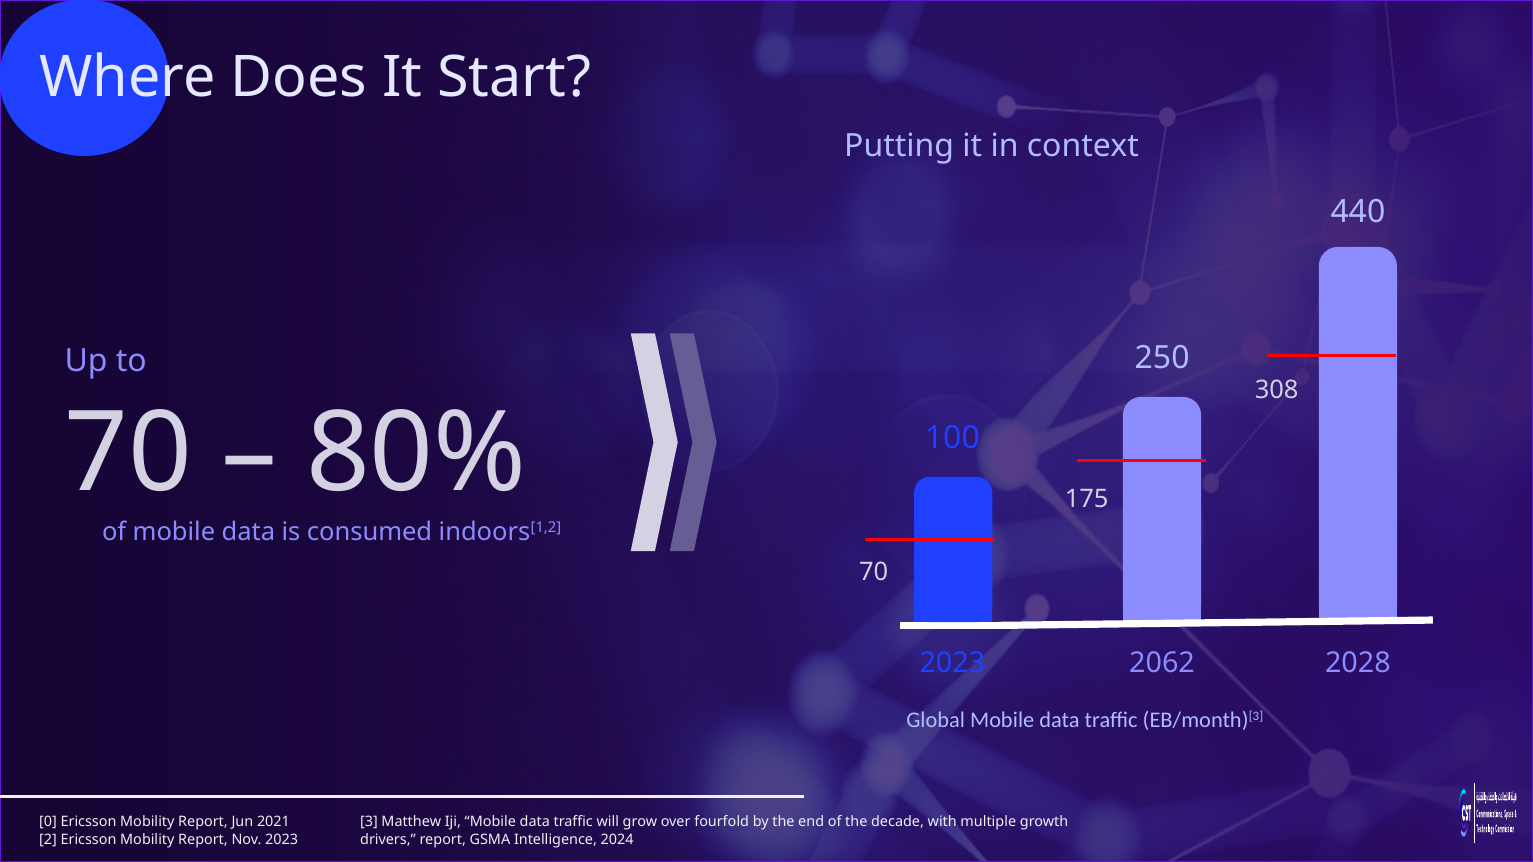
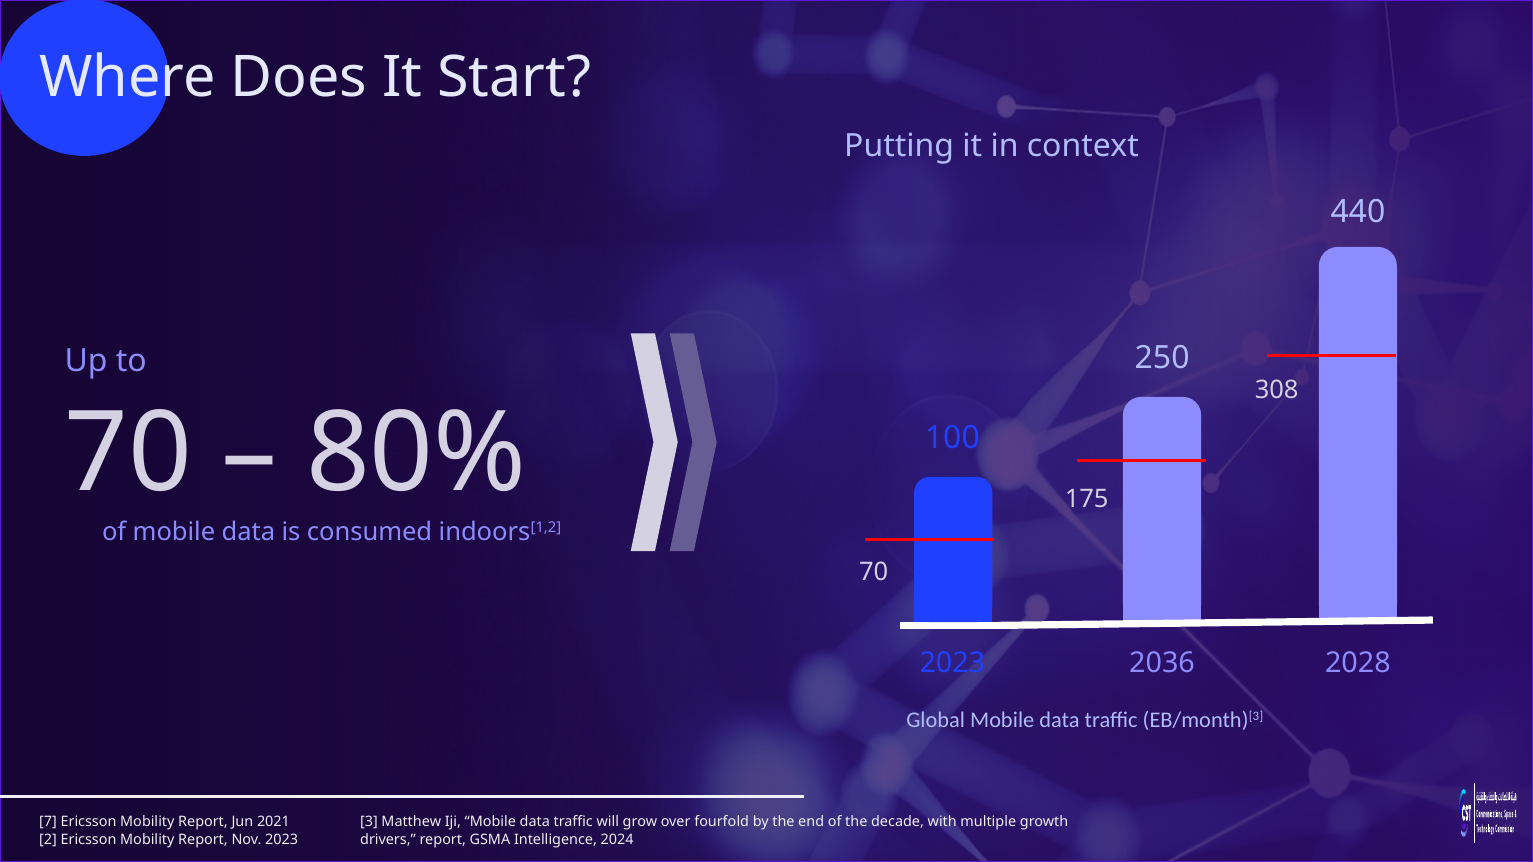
2062: 2062 -> 2036
0: 0 -> 7
